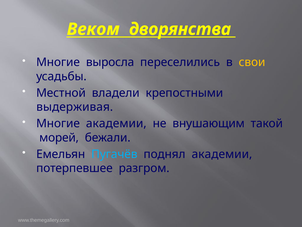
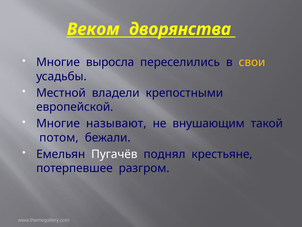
выдерживая: выдерживая -> европейской
Многие академии: академии -> называют
морей: морей -> потом
Пугачёв colour: light blue -> white
поднял академии: академии -> крестьяне
